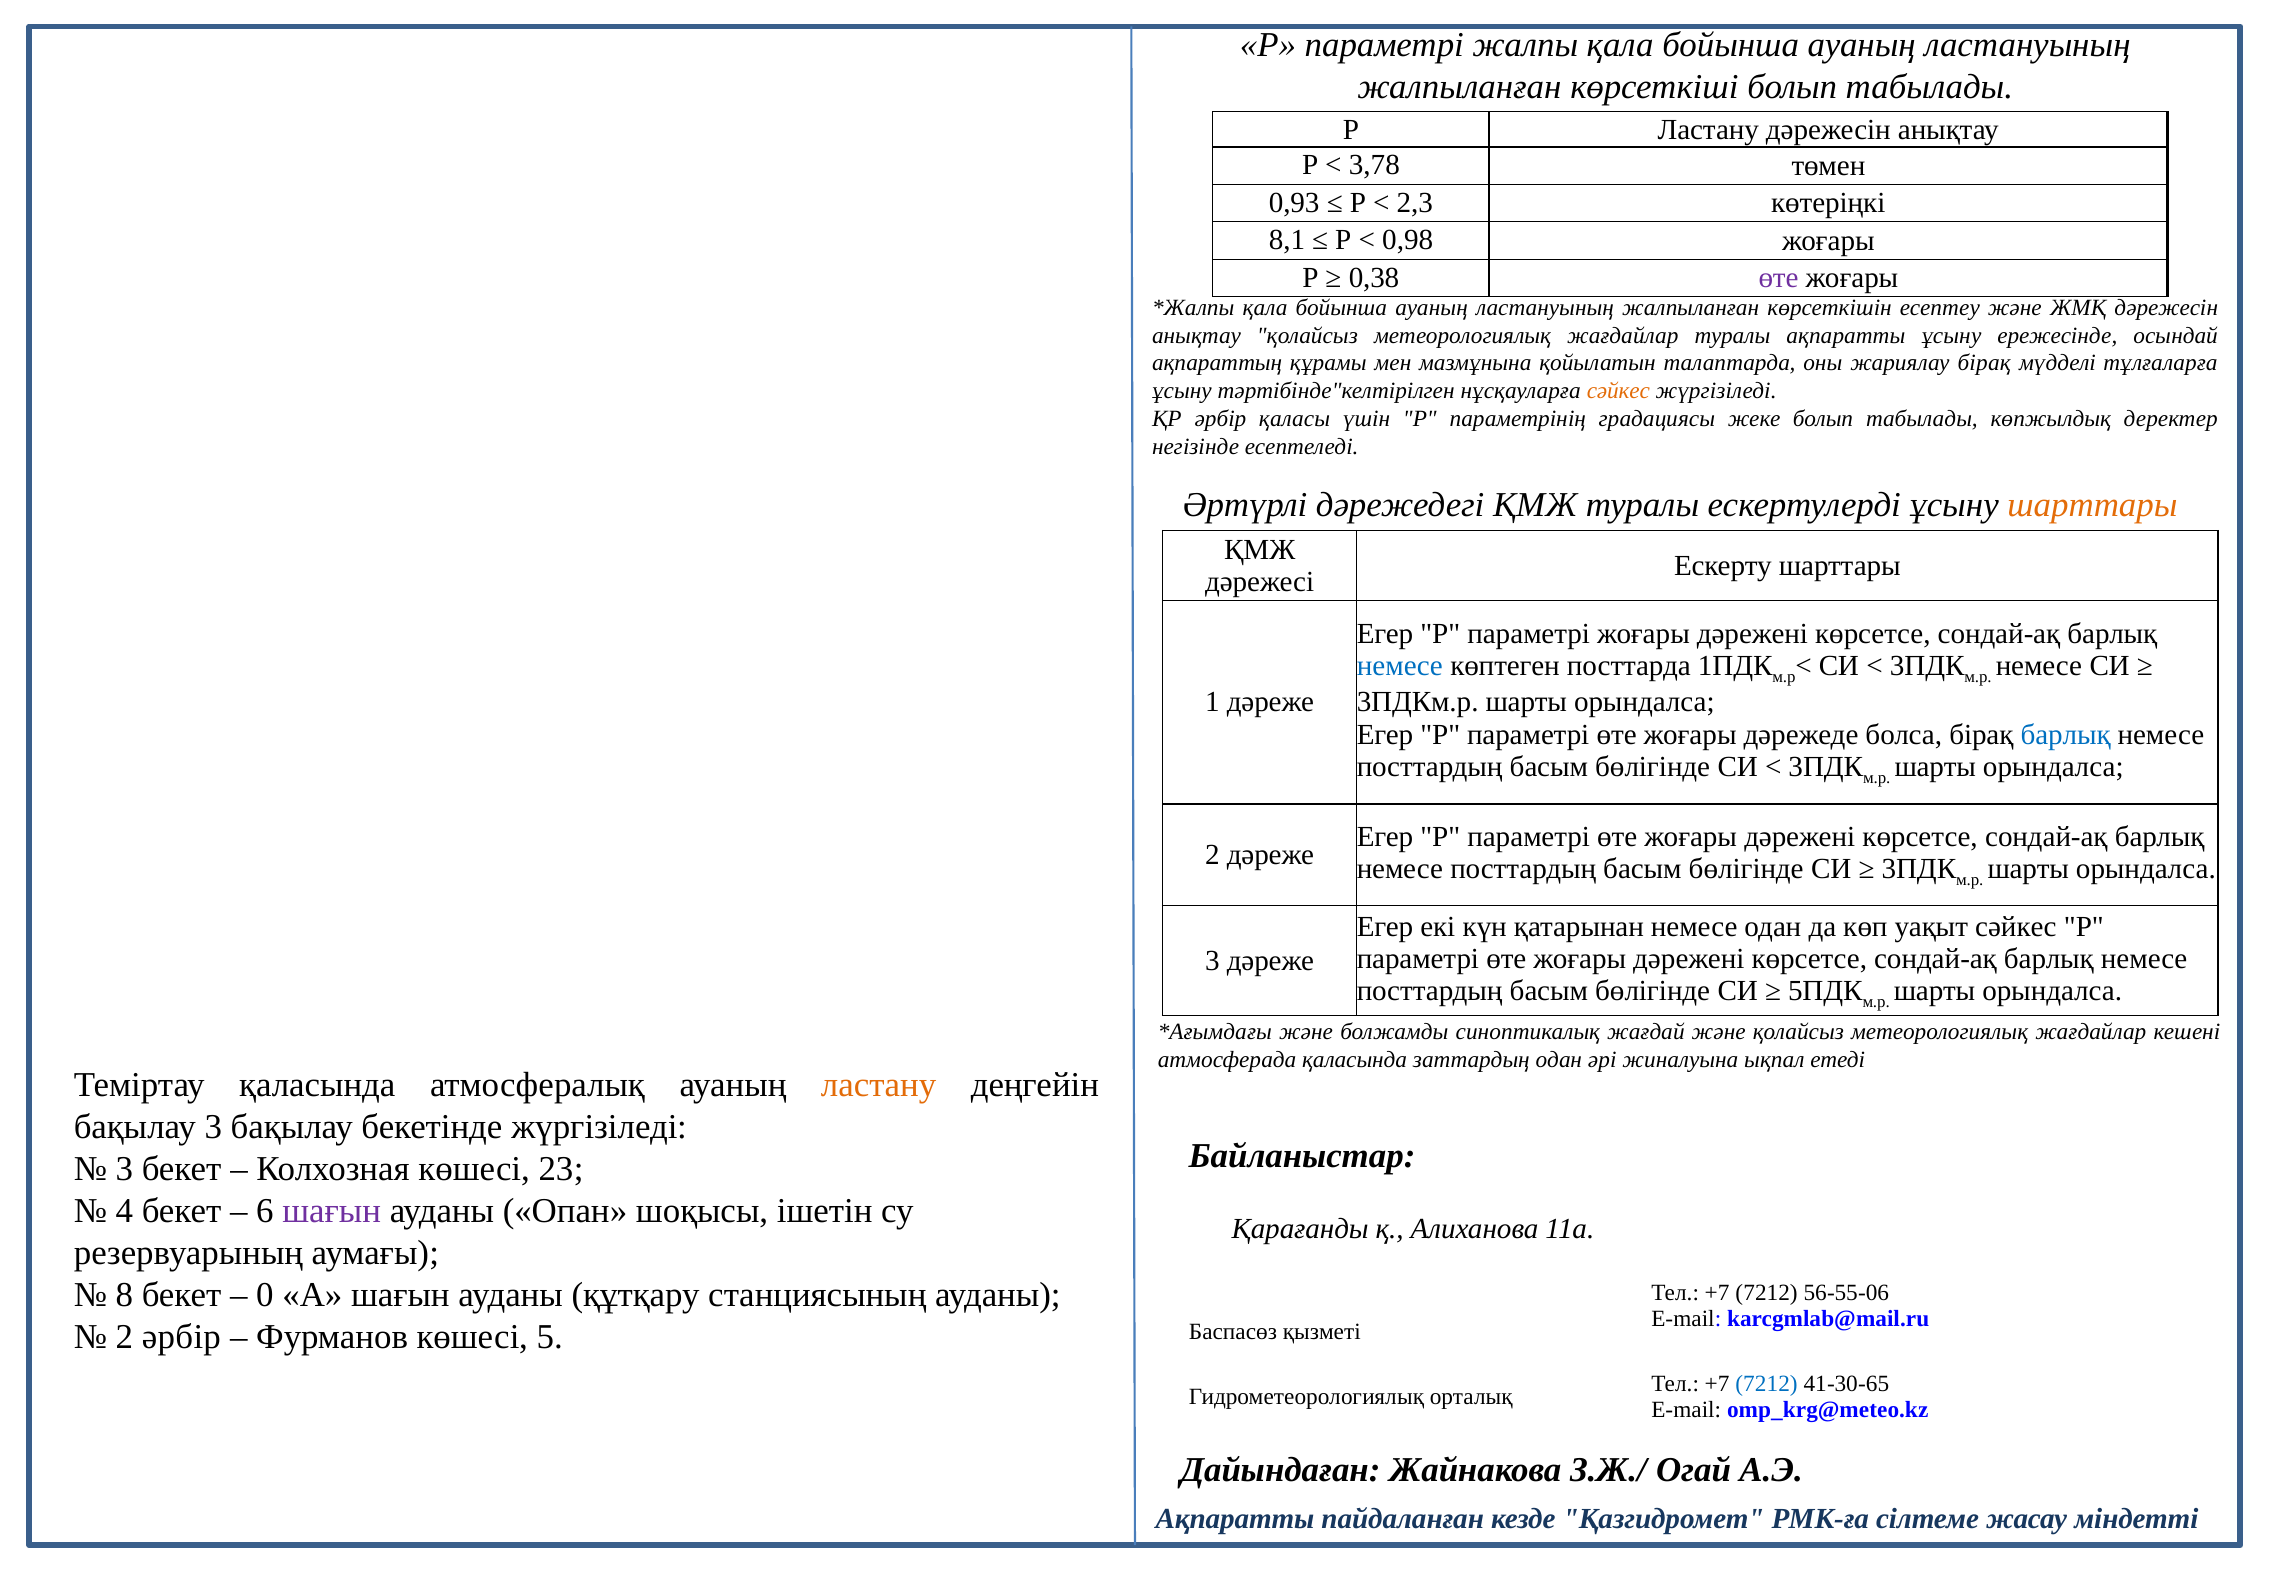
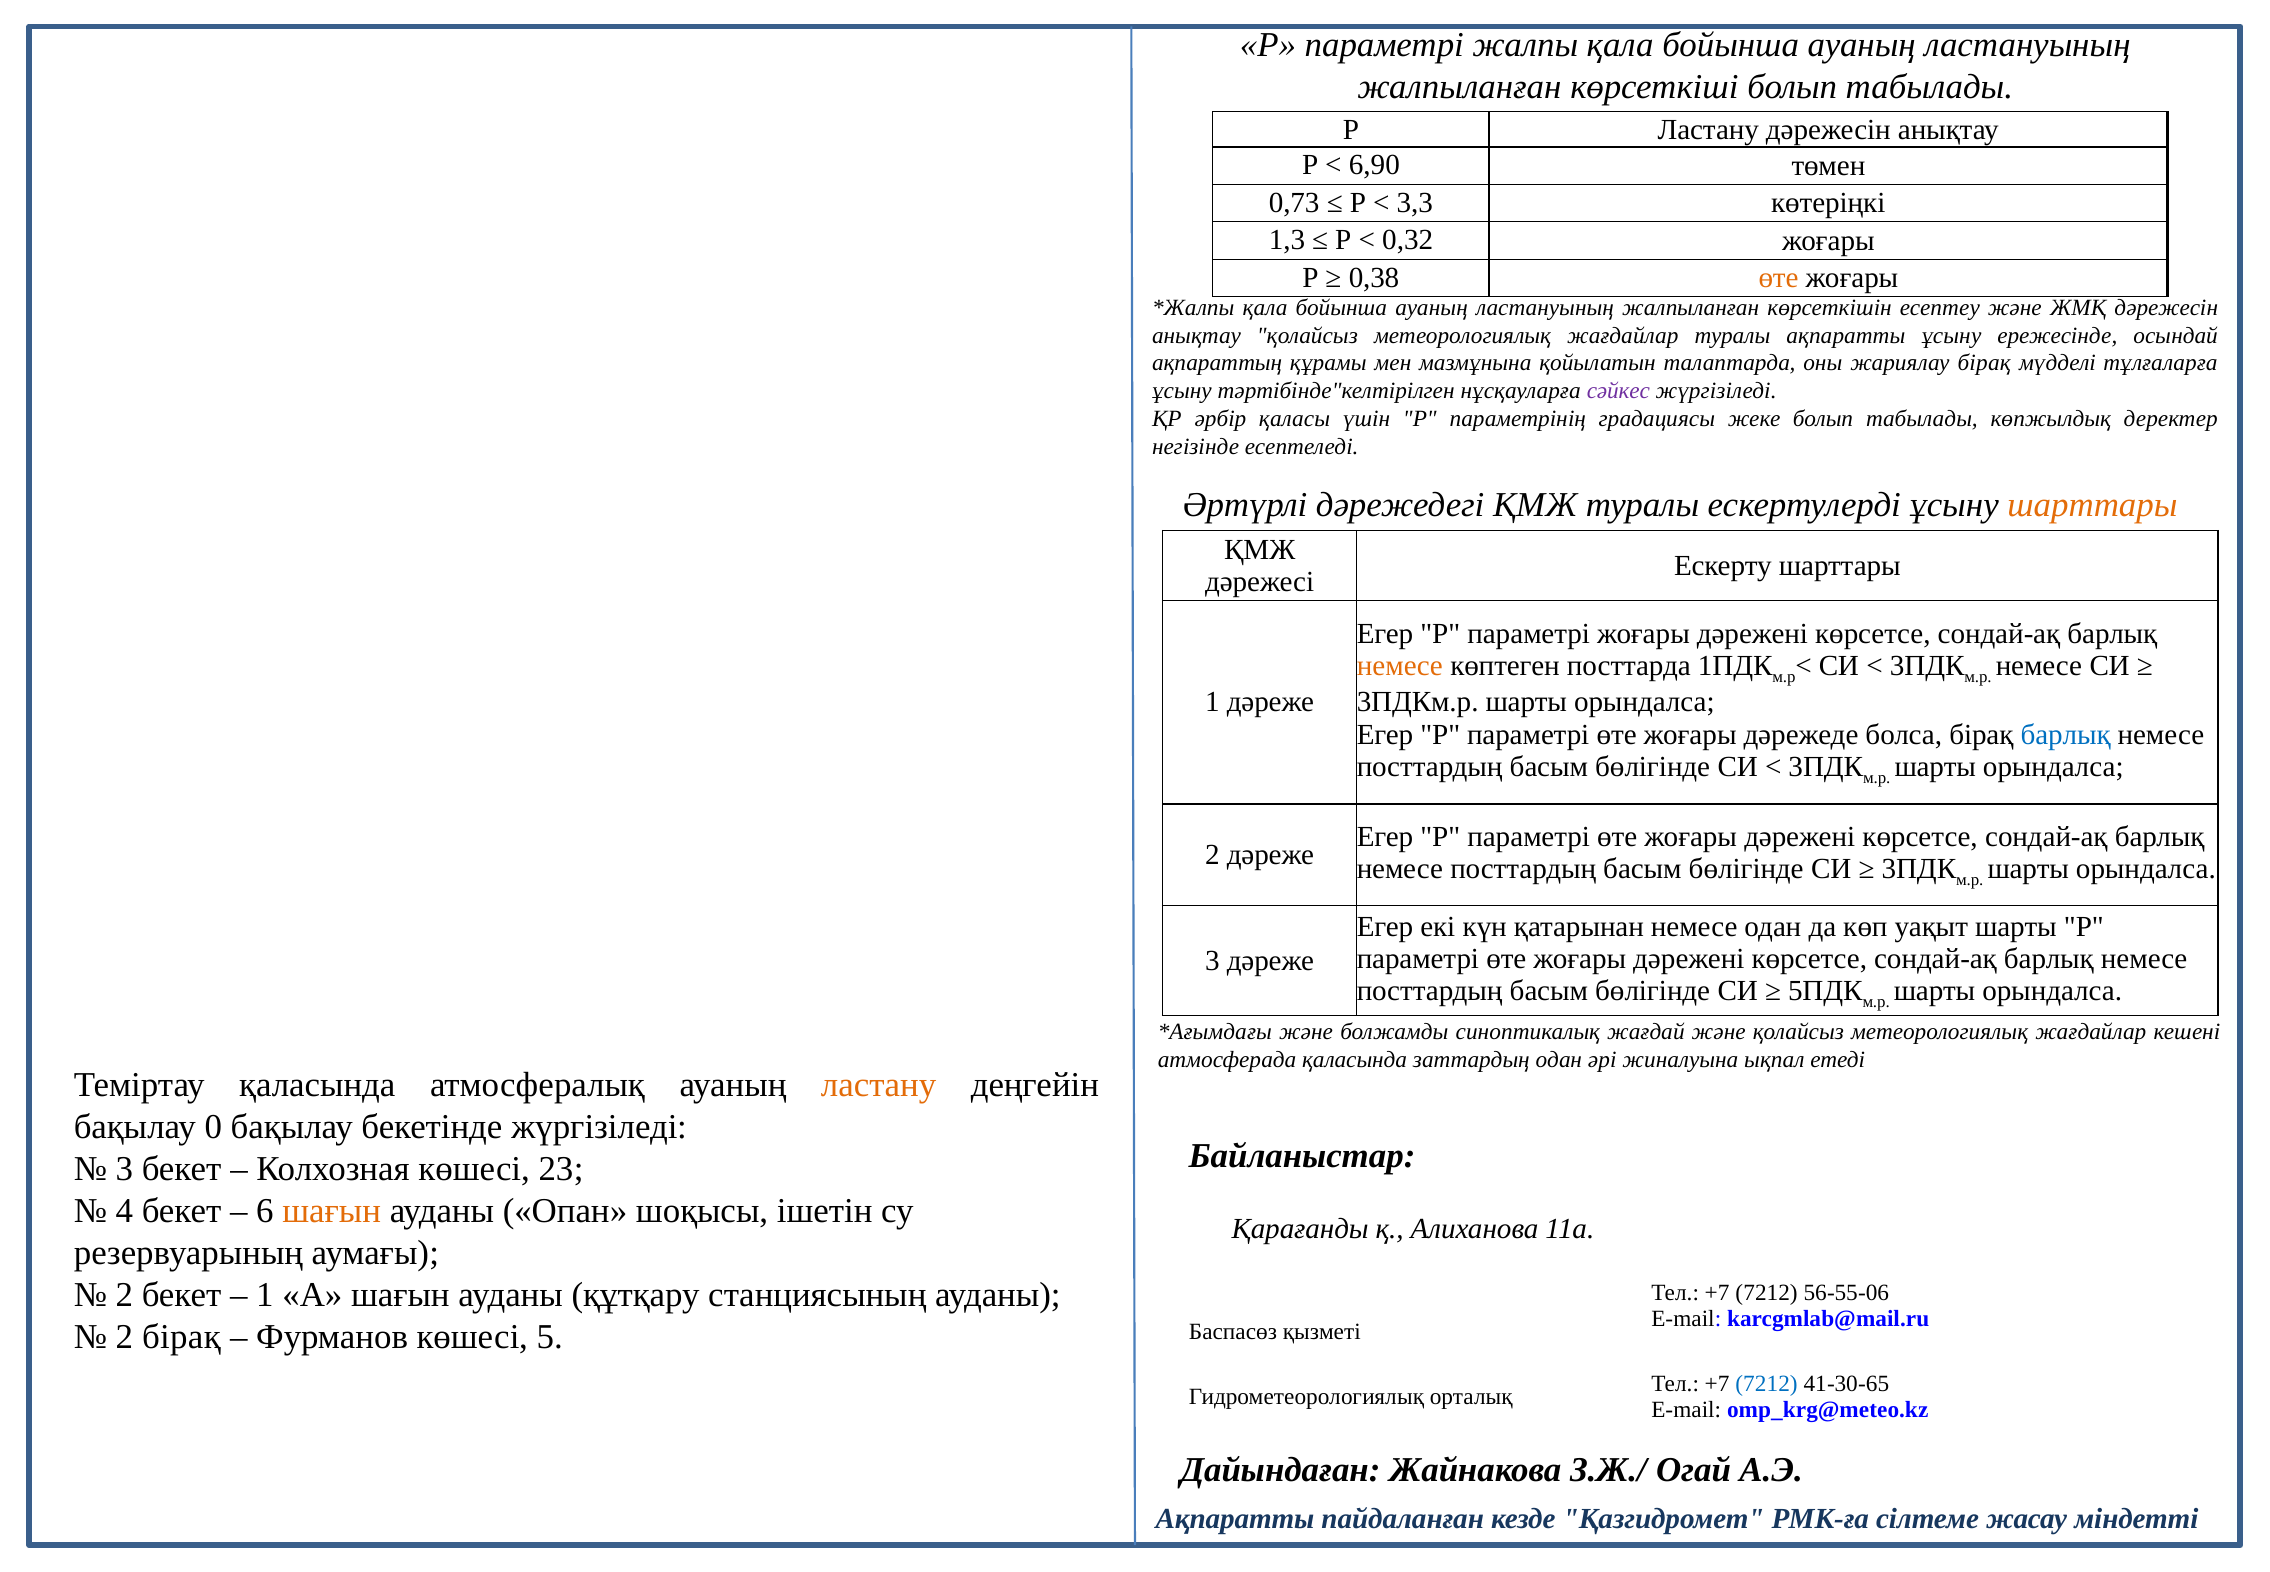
3,78: 3,78 -> 6,90
0,93: 0,93 -> 0,73
2,3: 2,3 -> 3,3
8,1: 8,1 -> 1,3
0,98: 0,98 -> 0,32
өте at (1778, 278) colour: purple -> orange
сәйкес at (1618, 391) colour: orange -> purple
немесе at (1400, 665) colour: blue -> orange
уақыт сәйкес: сәйкес -> шарты
бақылау 3: 3 -> 0
шағын at (332, 1211) colour: purple -> orange
8 at (124, 1294): 8 -> 2
0 at (265, 1294): 0 -> 1
2 әрбір: әрбір -> бірақ
